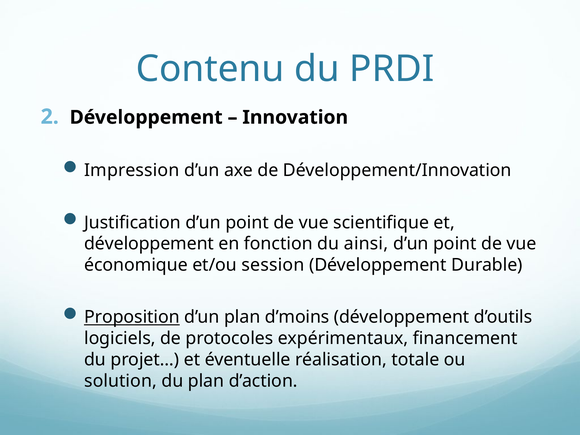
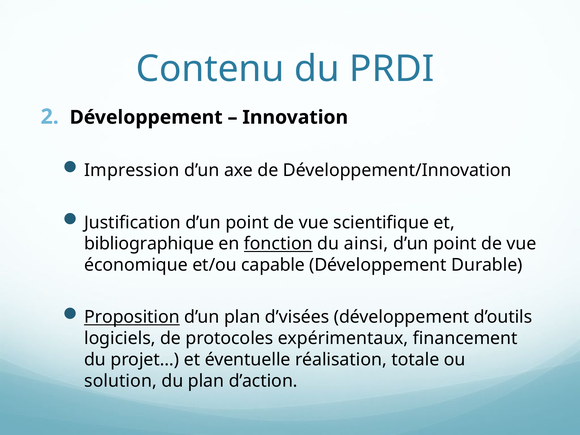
développement at (149, 244): développement -> bibliographique
fonction underline: none -> present
session: session -> capable
d’moins: d’moins -> d’visées
